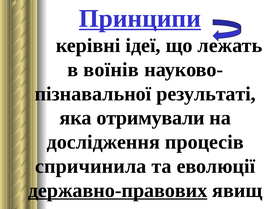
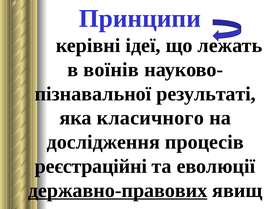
Принципи underline: present -> none
отримували: отримували -> класичного
спричинила: спричинила -> реєстраційні
